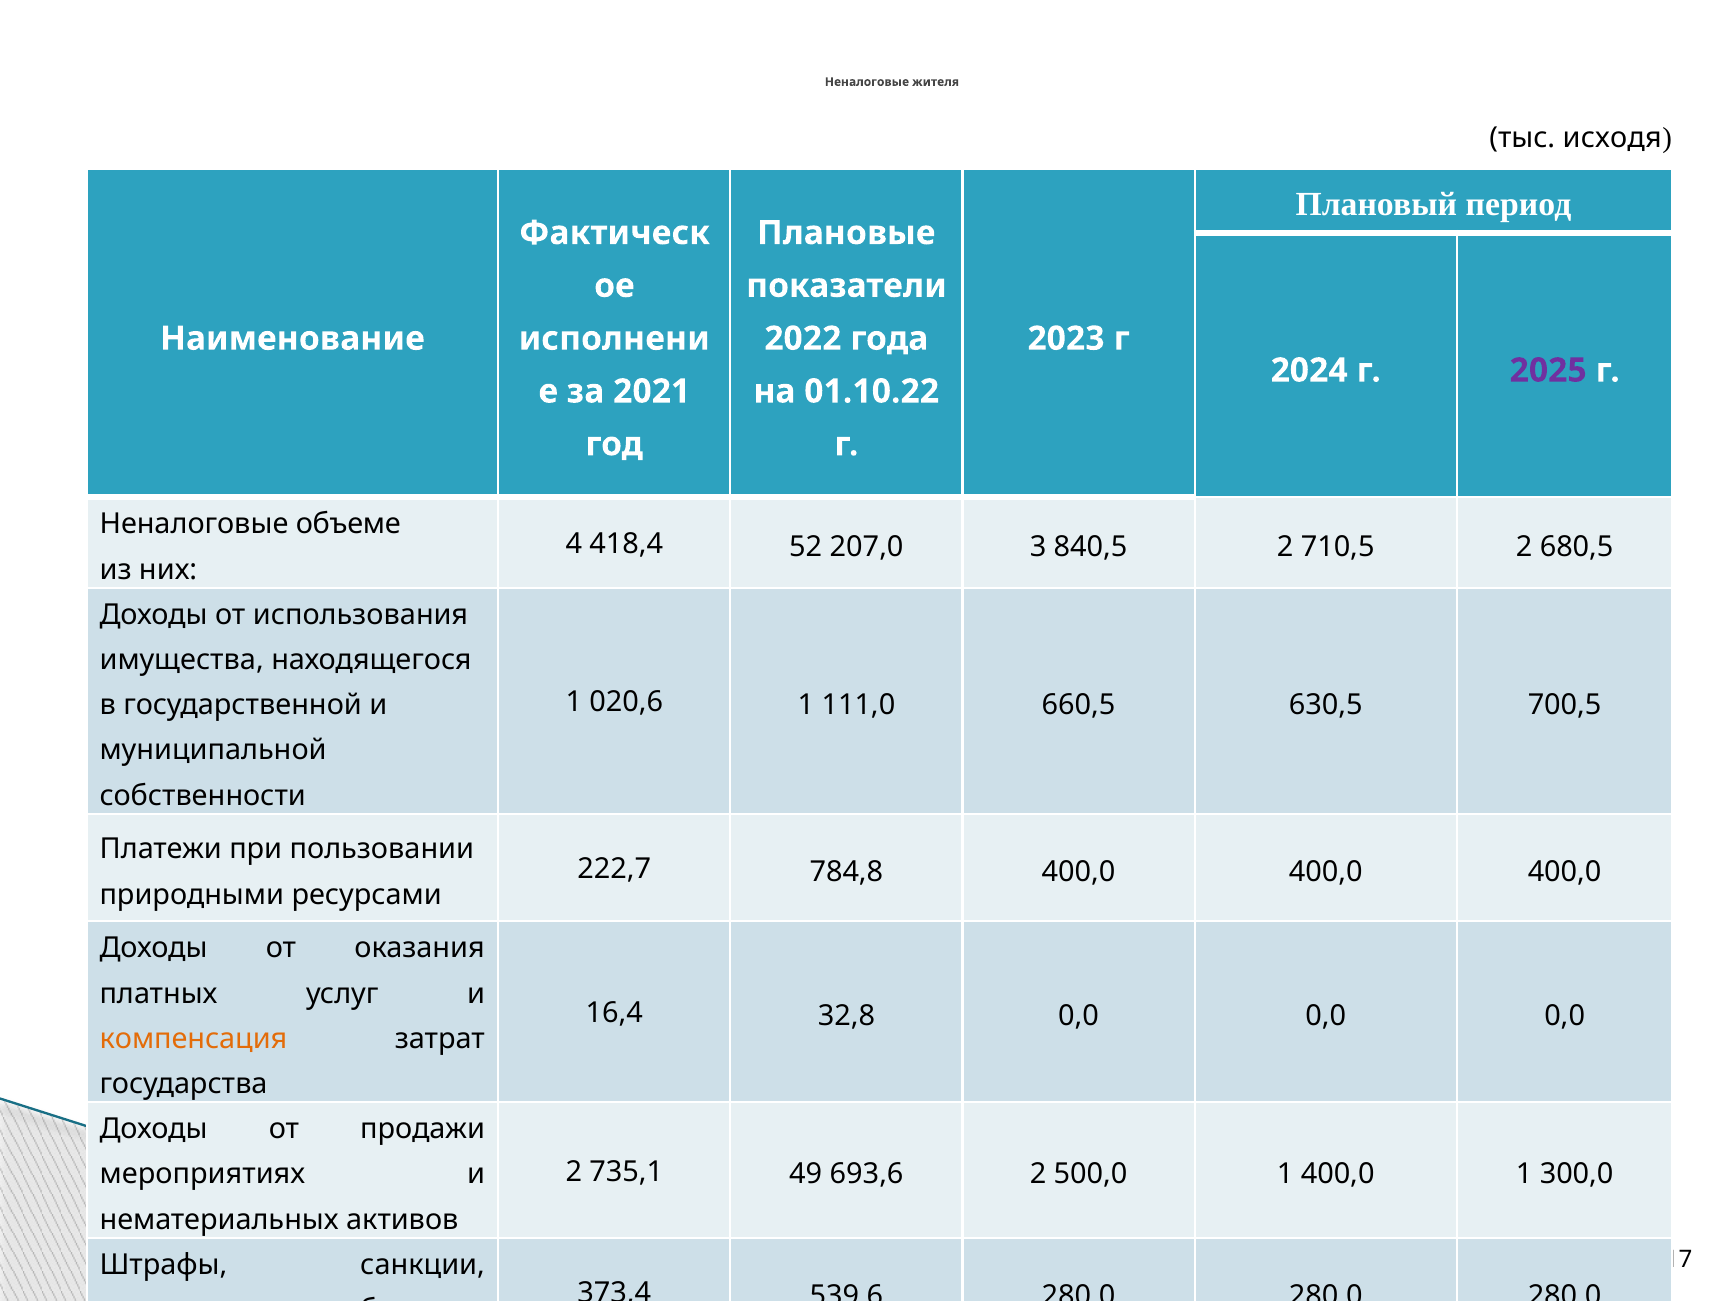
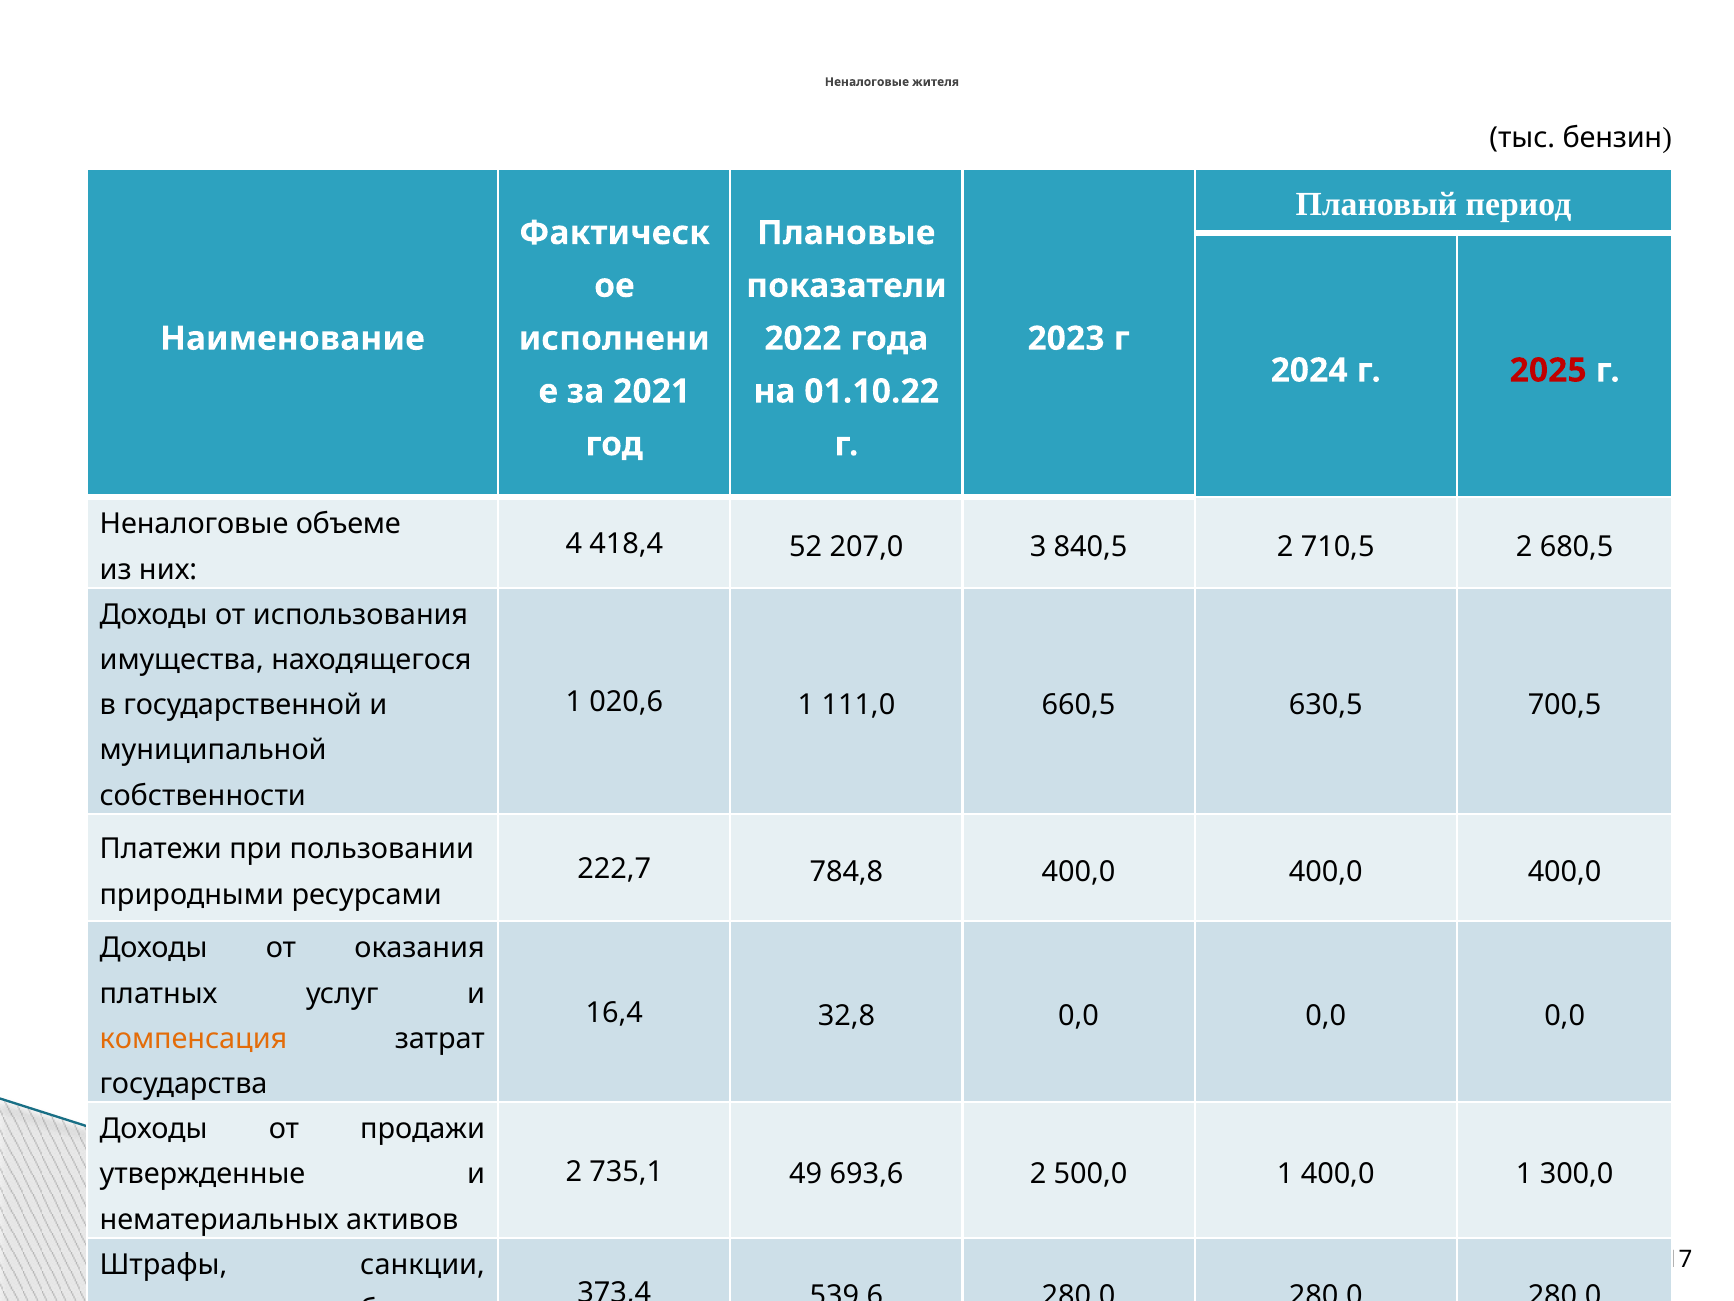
исходя: исходя -> бензин
2025 colour: purple -> red
мероприятиях: мероприятиях -> утвержденные
